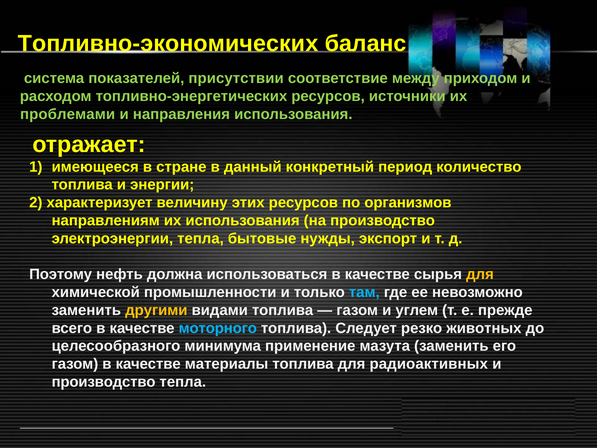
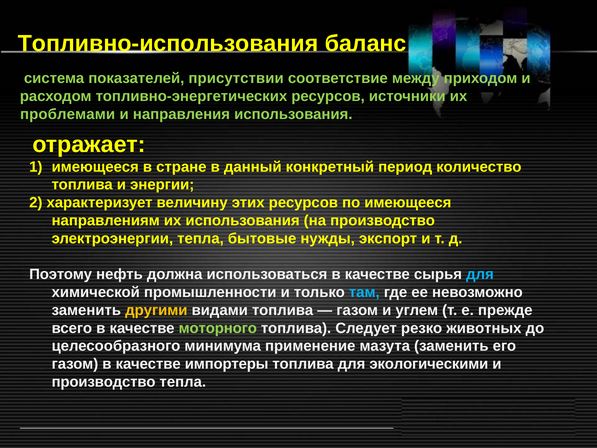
Топливно-экономических: Топливно-экономических -> Топливно-использования
по организмов: организмов -> имеющееся
для at (480, 274) colour: yellow -> light blue
моторного colour: light blue -> light green
материалы: материалы -> импортеры
радиоактивных: радиоактивных -> экологическими
